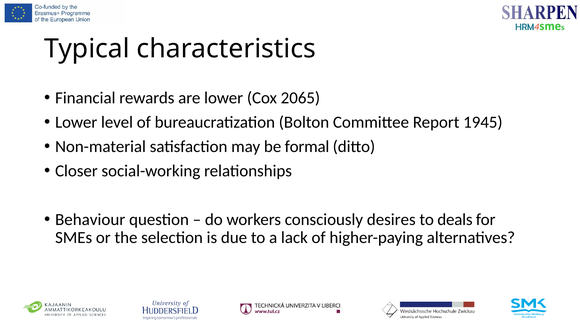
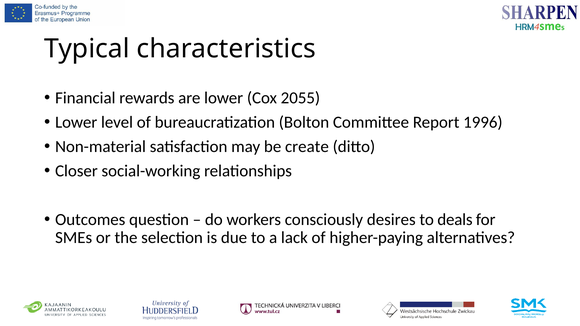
2065: 2065 -> 2055
1945: 1945 -> 1996
formal: formal -> create
Behaviour: Behaviour -> Outcomes
